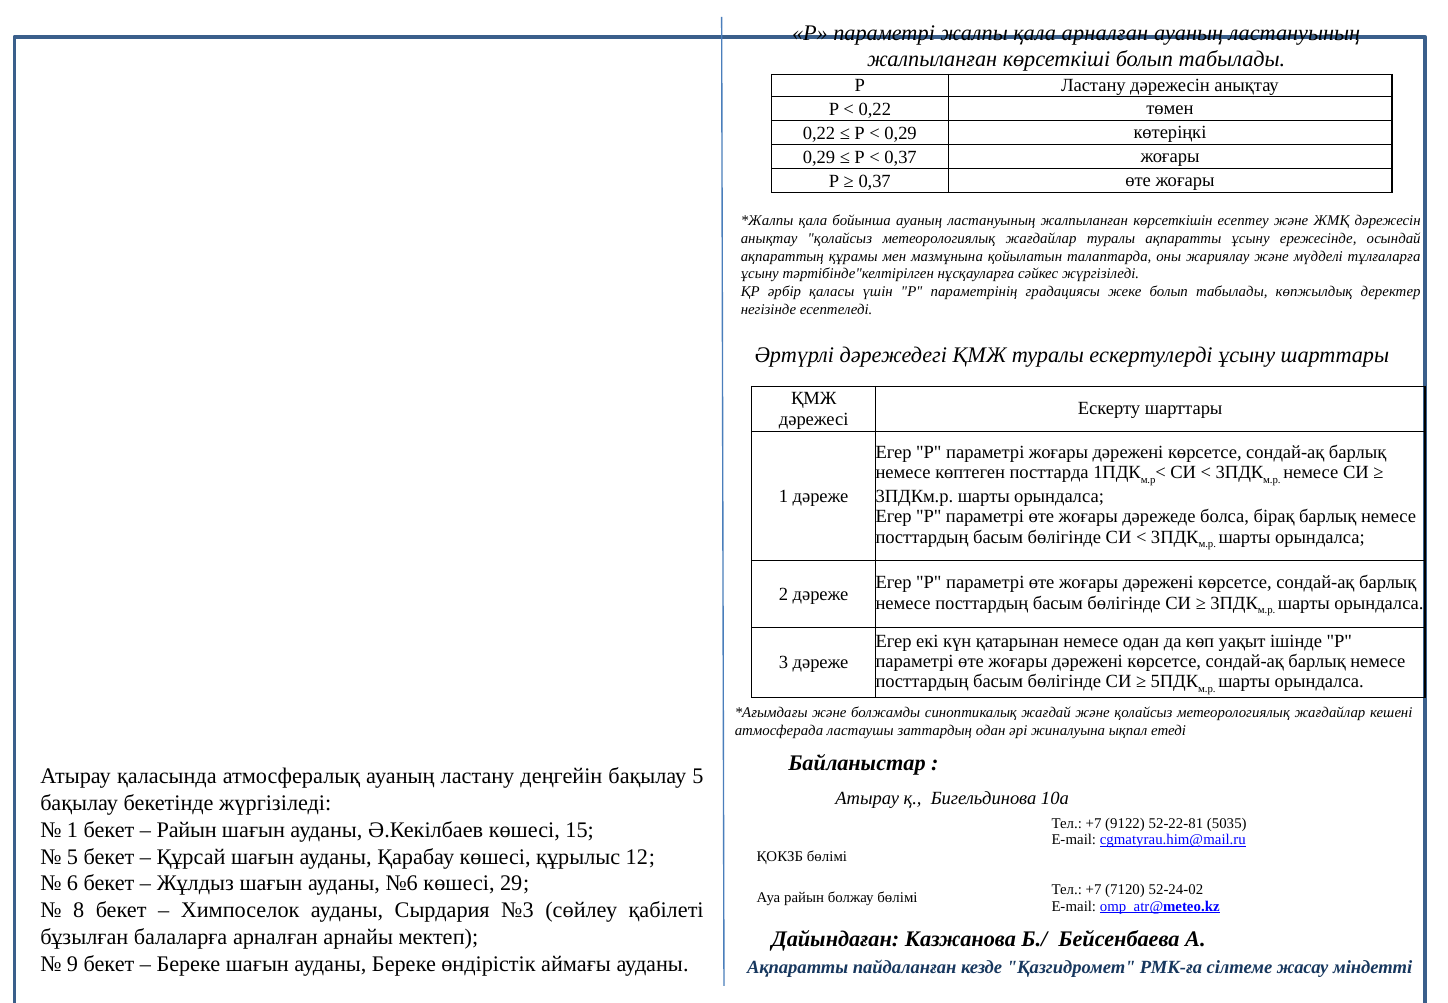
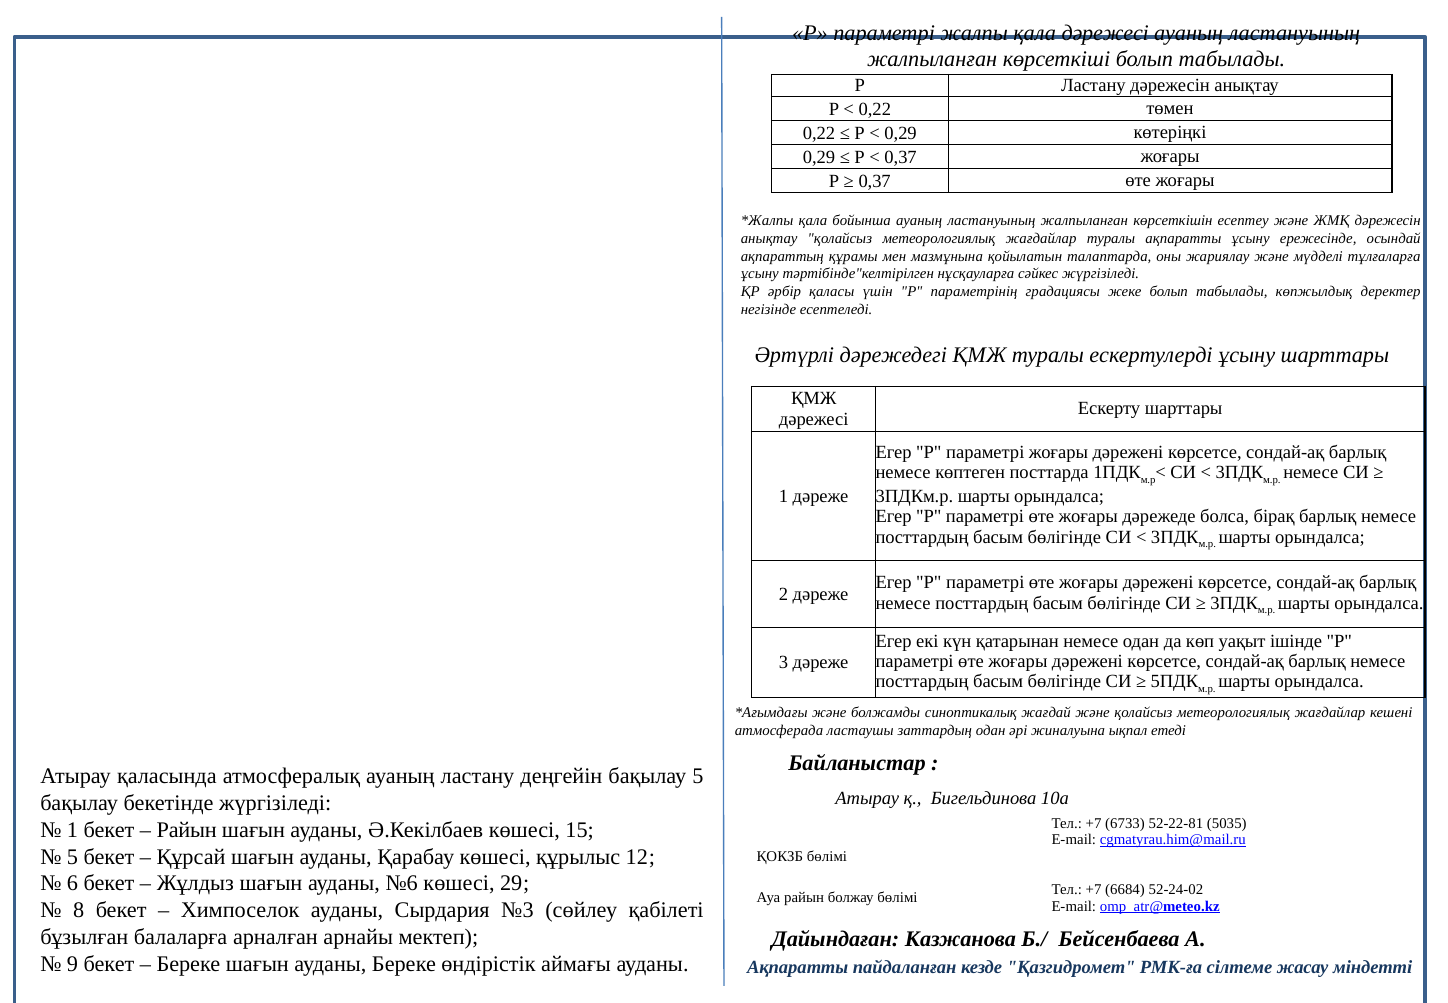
қала арналған: арналған -> дәрежесі
9122: 9122 -> 6733
7120: 7120 -> 6684
